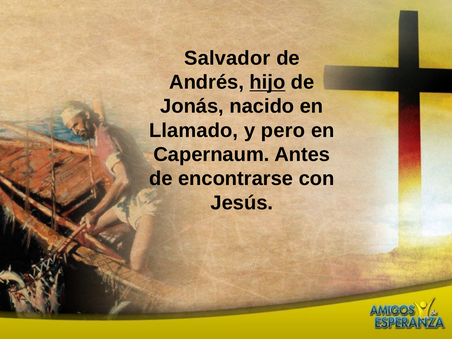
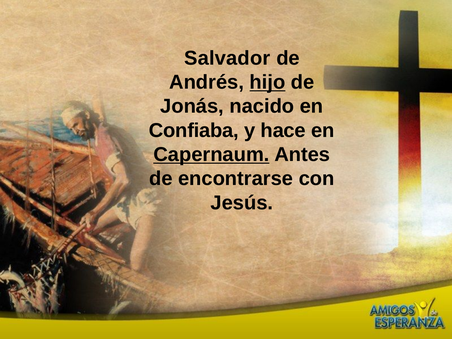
Llamado: Llamado -> Confiaba
pero: pero -> hace
Capernaum underline: none -> present
